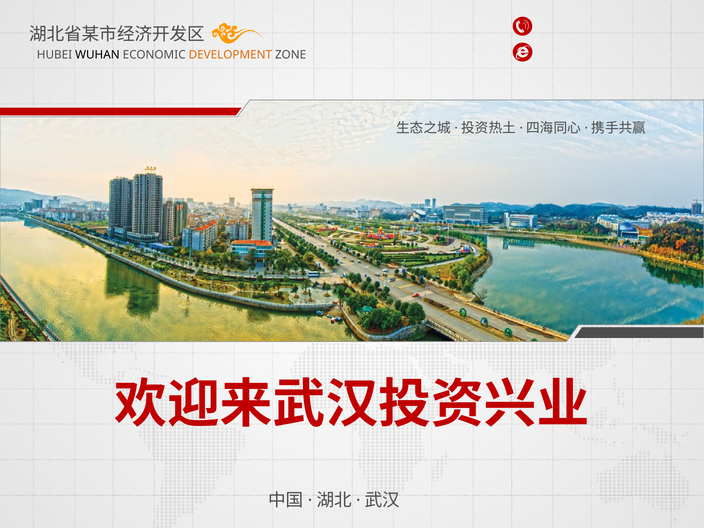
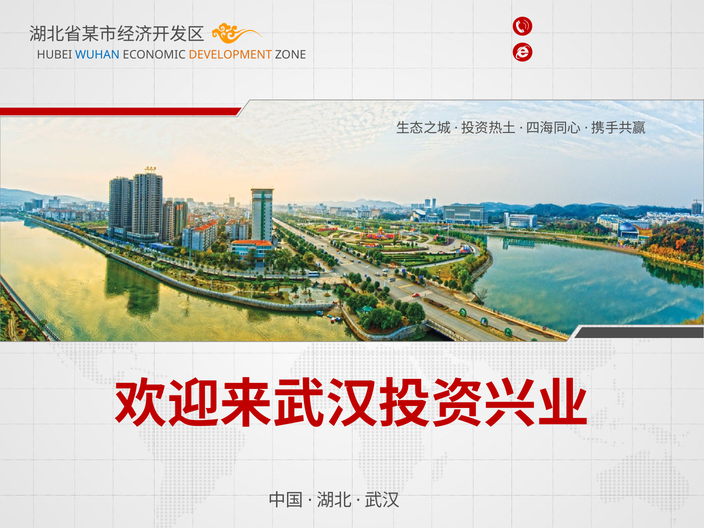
WUHAN colour: black -> blue
